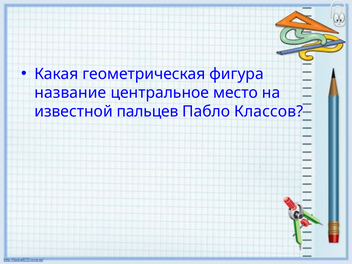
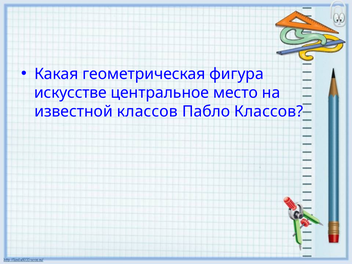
название: название -> искусстве
известной пальцев: пальцев -> классов
